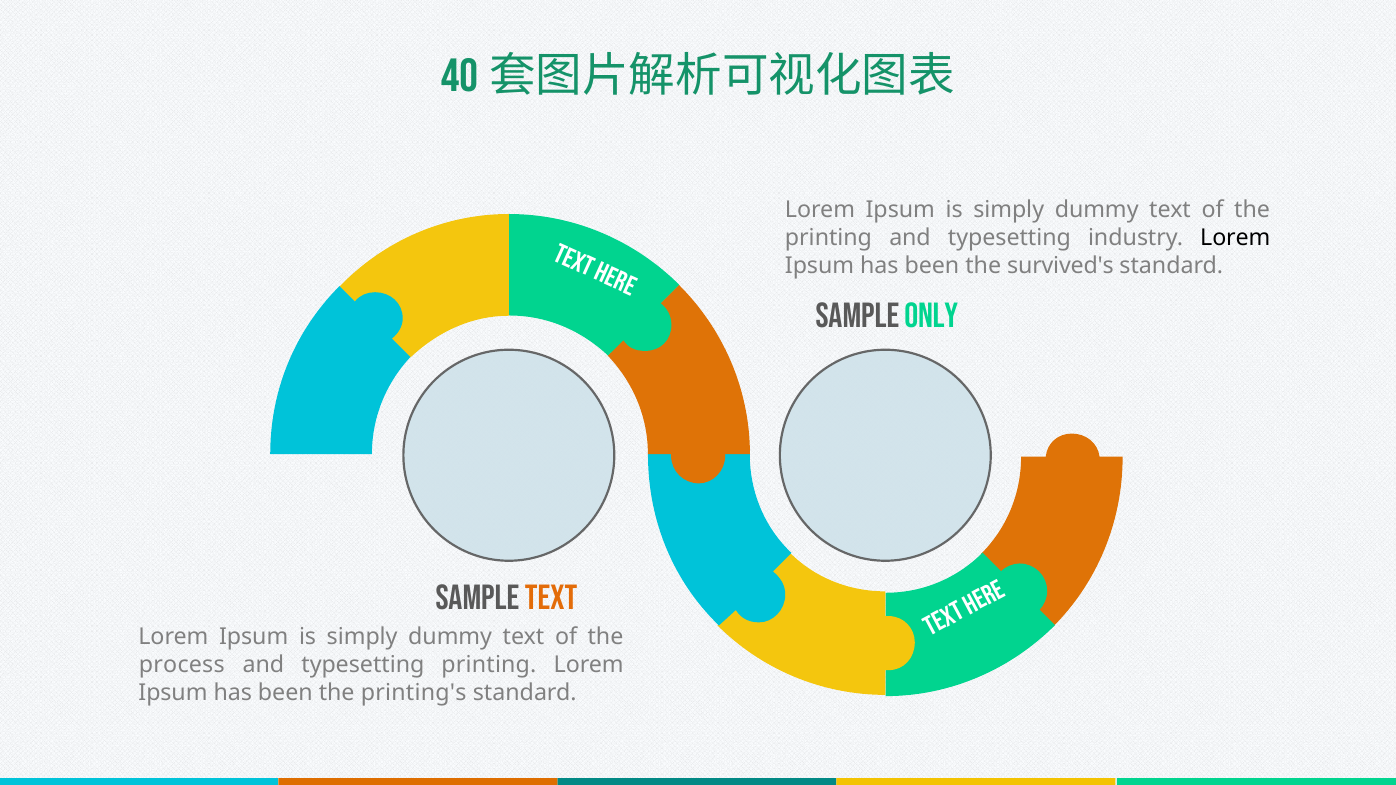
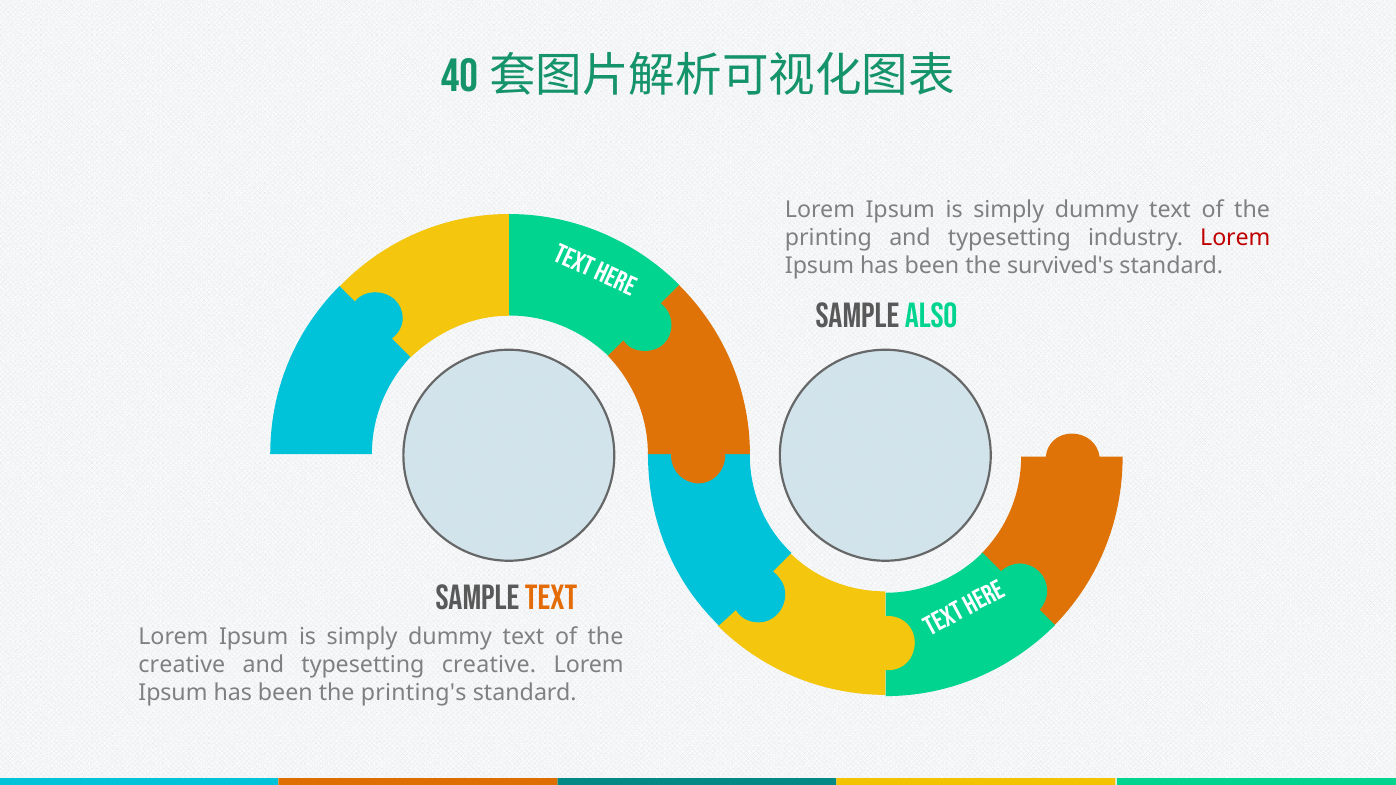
Lorem at (1235, 238) colour: black -> red
ONLY: ONLY -> ALSO
process at (182, 665): process -> creative
typesetting printing: printing -> creative
